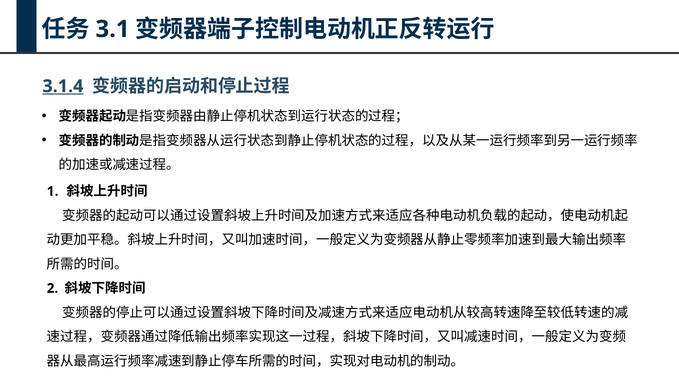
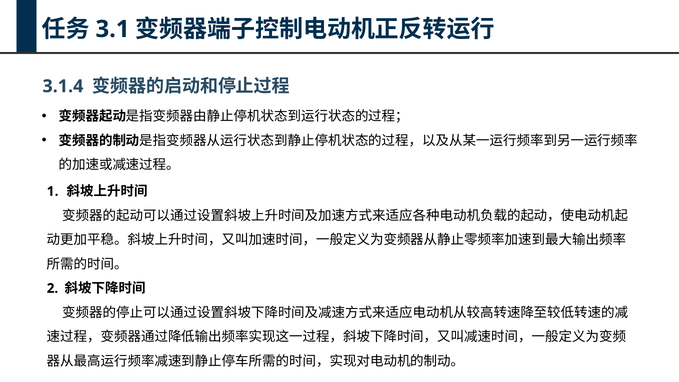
3.1.4 underline: present -> none
